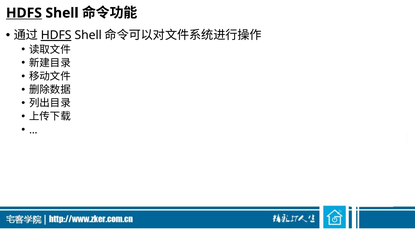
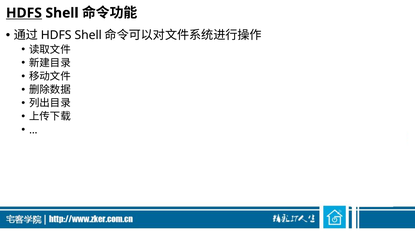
HDFS at (56, 35) underline: present -> none
